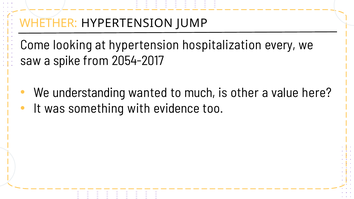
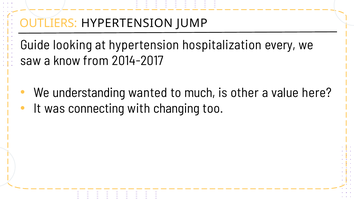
WHETHER: WHETHER -> OUTLIERS
Come: Come -> Guide
spike: spike -> know
2054-2017: 2054-2017 -> 2014-2017
something: something -> connecting
evidence: evidence -> changing
